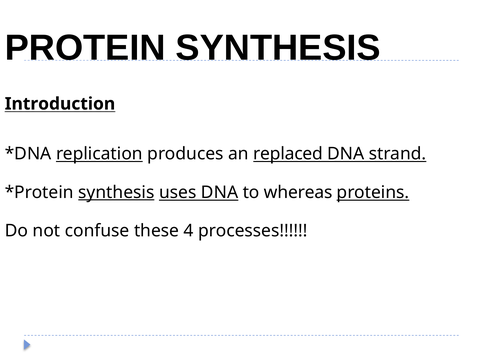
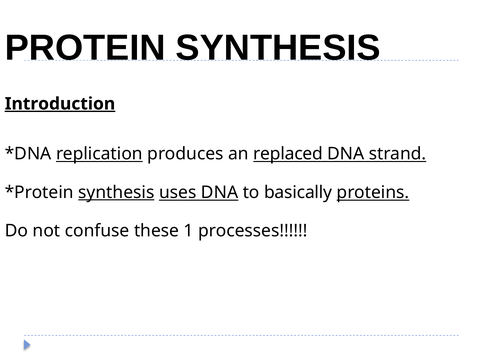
Introduction underline: none -> present
whereas: whereas -> basically
4: 4 -> 1
